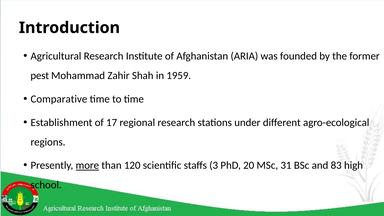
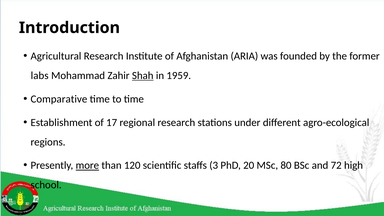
pest: pest -> labs
Shah underline: none -> present
31: 31 -> 80
83: 83 -> 72
